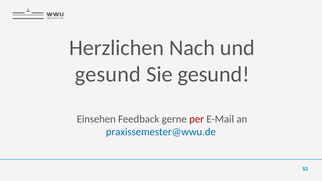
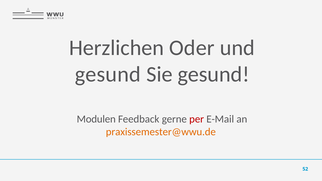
Nach: Nach -> Oder
Einsehen: Einsehen -> Modulen
praxissemester@wwu.de colour: blue -> orange
